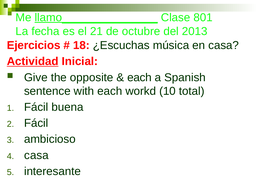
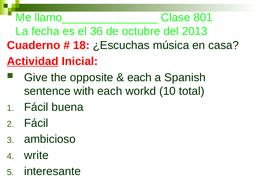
llamo_______________ underline: present -> none
21: 21 -> 36
Ejercicios: Ejercicios -> Cuaderno
casa at (36, 156): casa -> write
